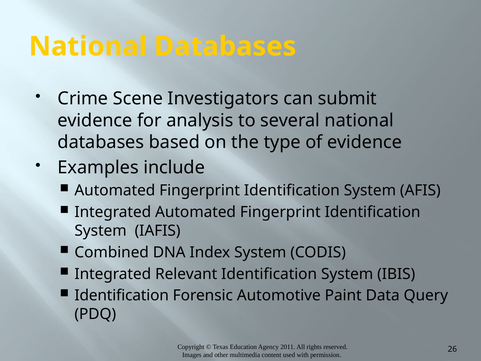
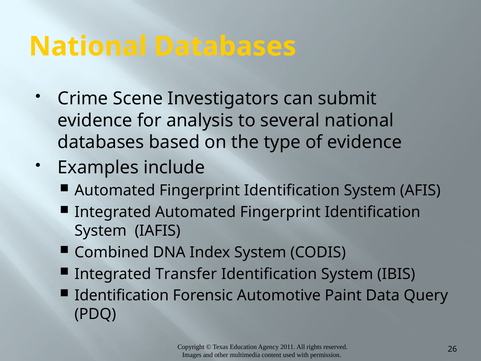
Relevant: Relevant -> Transfer
